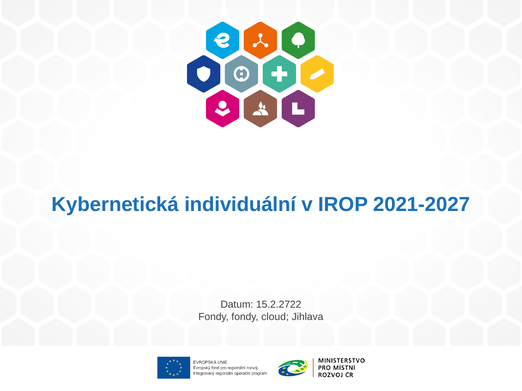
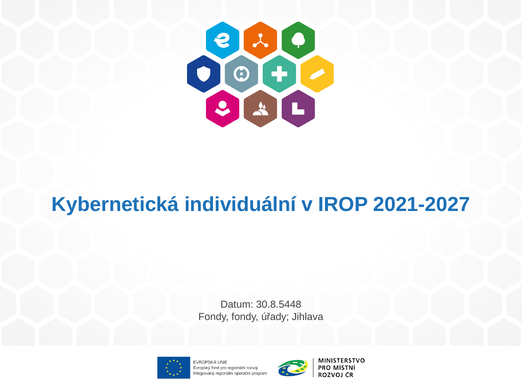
15.2.2722: 15.2.2722 -> 30.8.5448
cloud: cloud -> úřady
